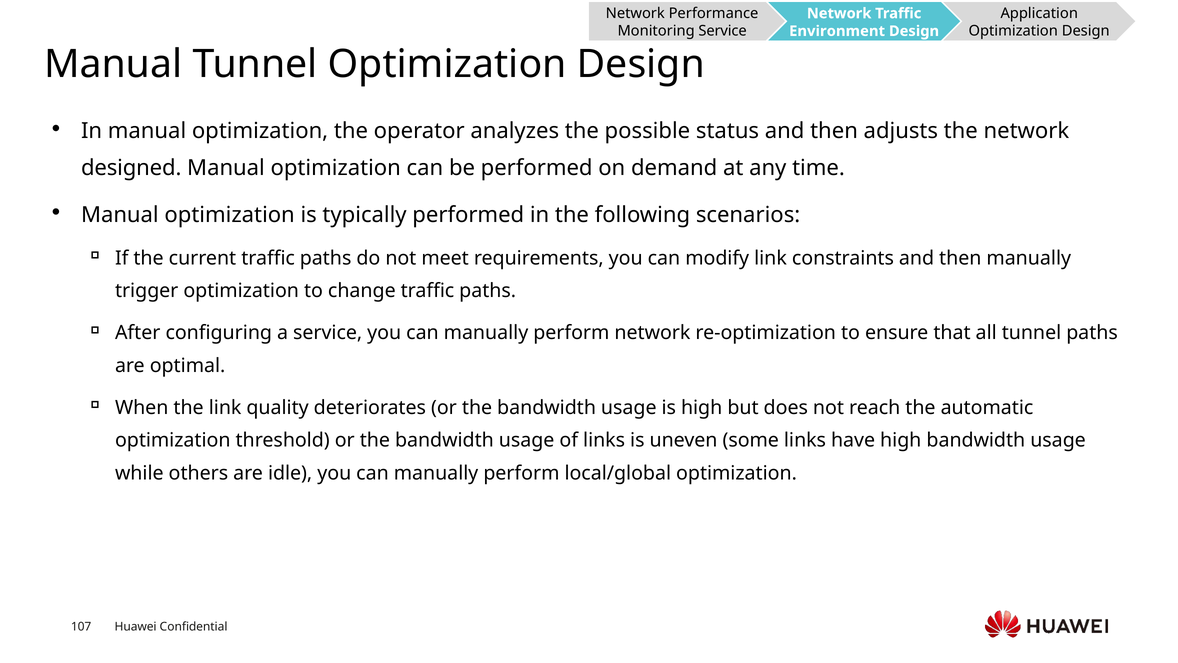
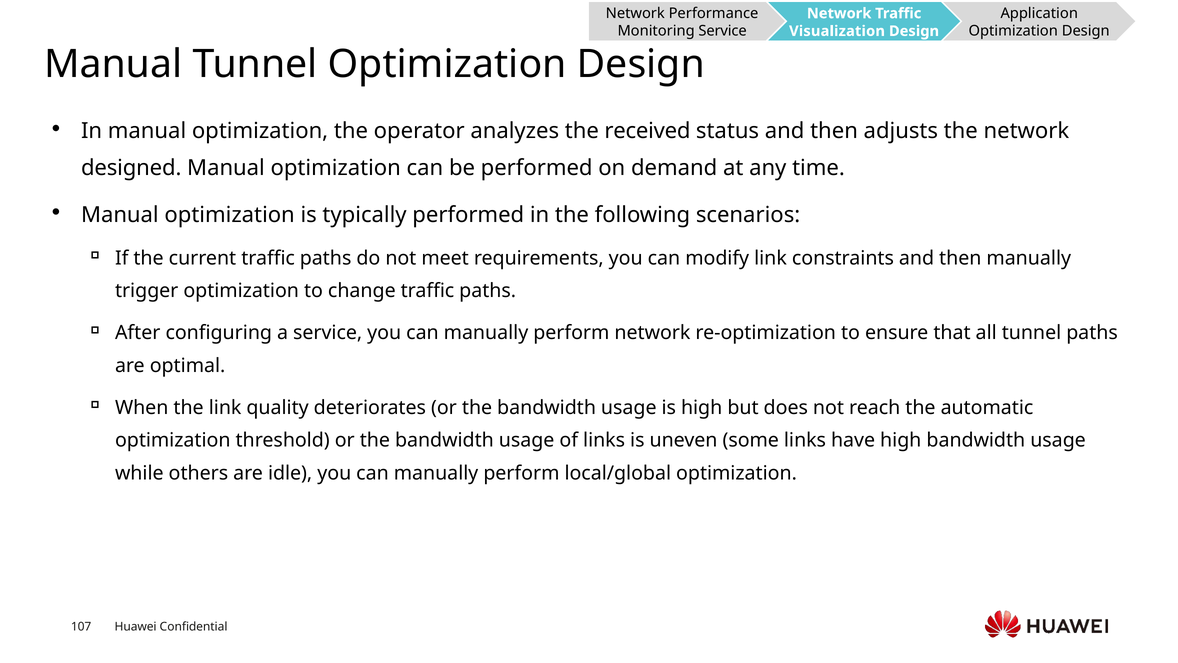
Environment: Environment -> Visualization
possible: possible -> received
